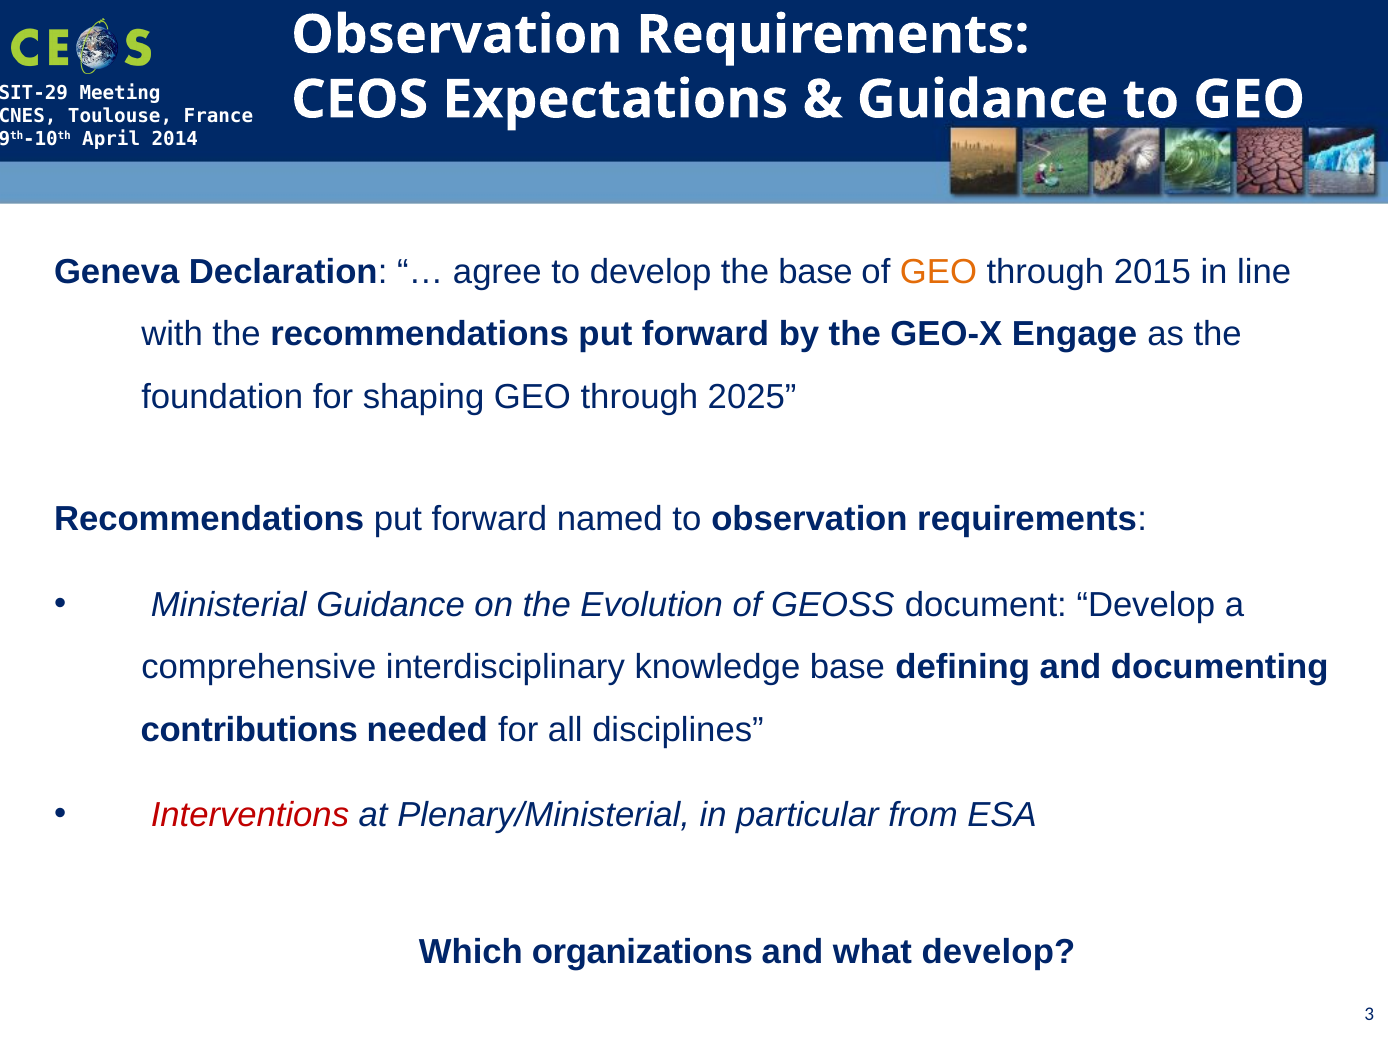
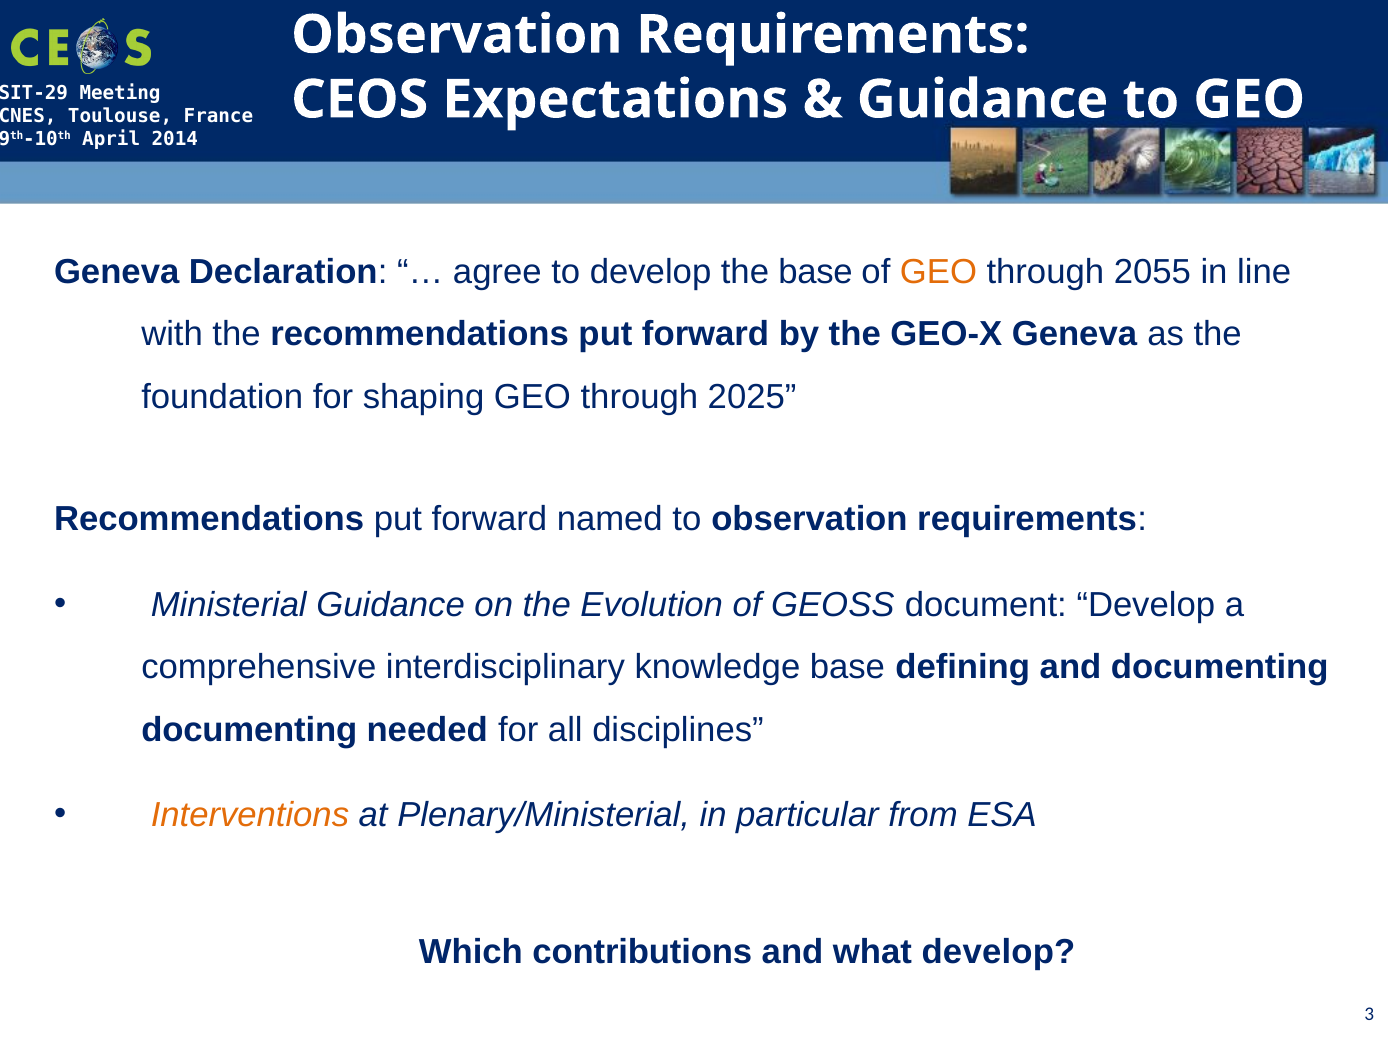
2015: 2015 -> 2055
GEO-X Engage: Engage -> Geneva
contributions at (249, 730): contributions -> documenting
Interventions colour: red -> orange
organizations: organizations -> contributions
